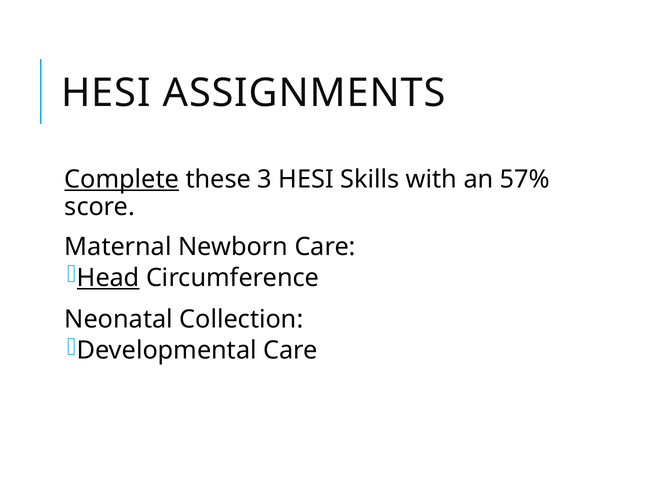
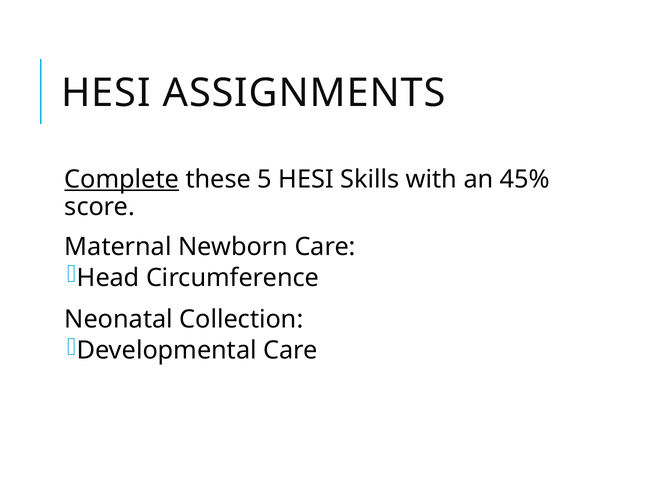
3: 3 -> 5
57%: 57% -> 45%
Head underline: present -> none
